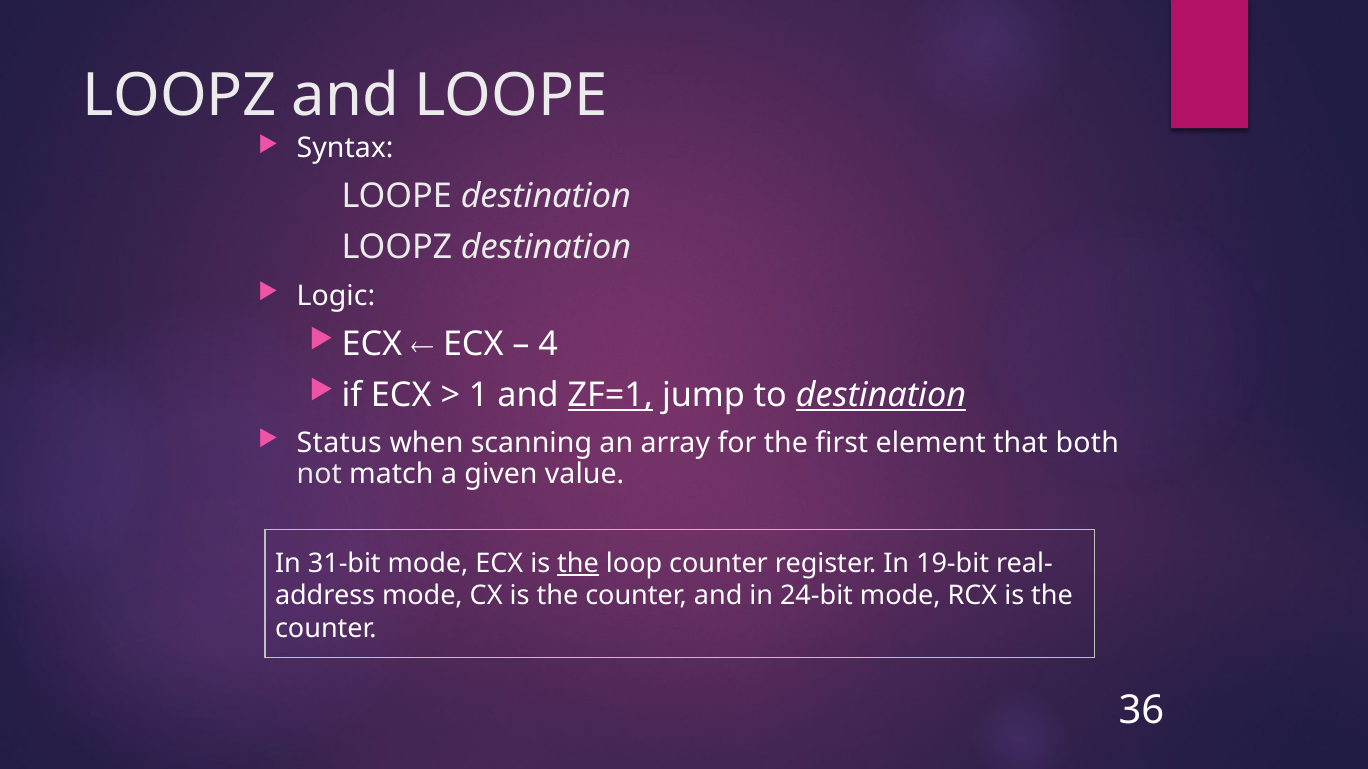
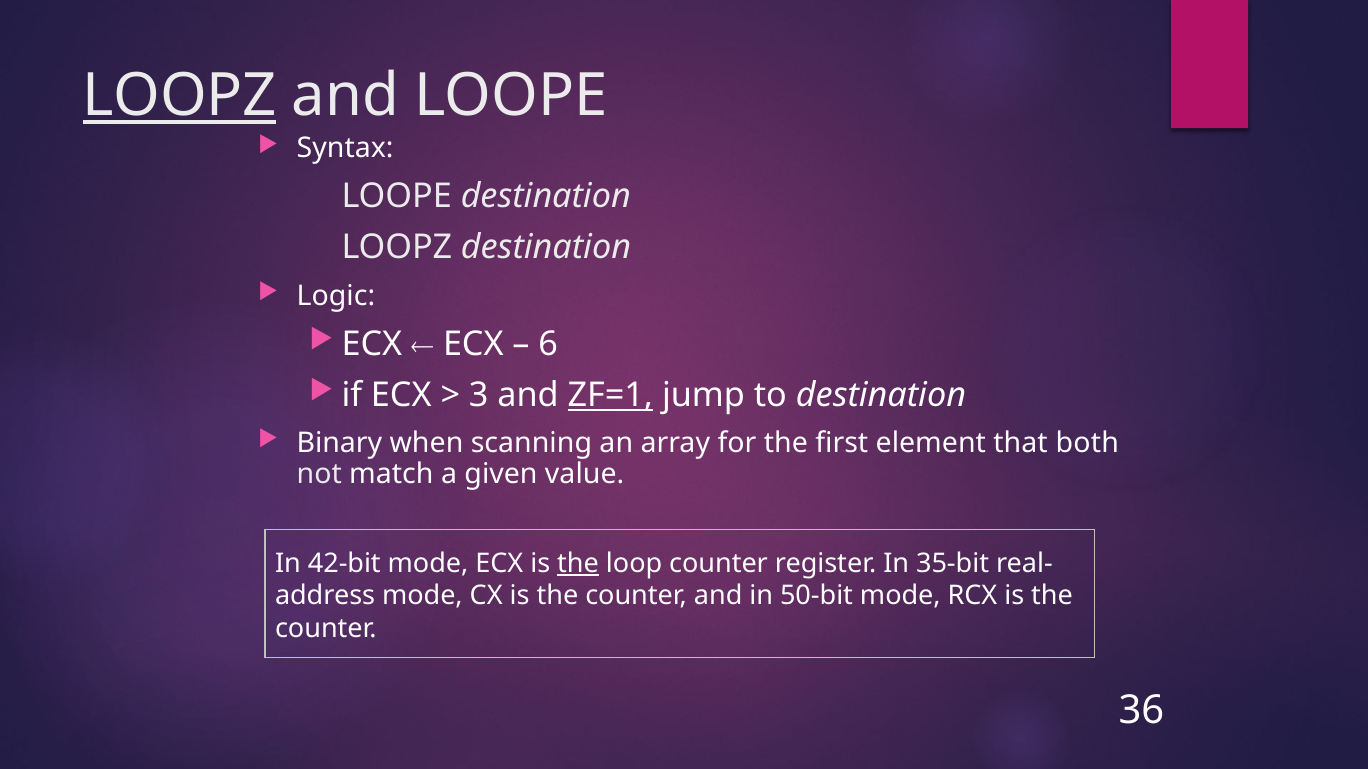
LOOPZ at (180, 96) underline: none -> present
4: 4 -> 6
1: 1 -> 3
destination at (881, 395) underline: present -> none
Status: Status -> Binary
31-bit: 31-bit -> 42-bit
19-bit: 19-bit -> 35-bit
24-bit: 24-bit -> 50-bit
